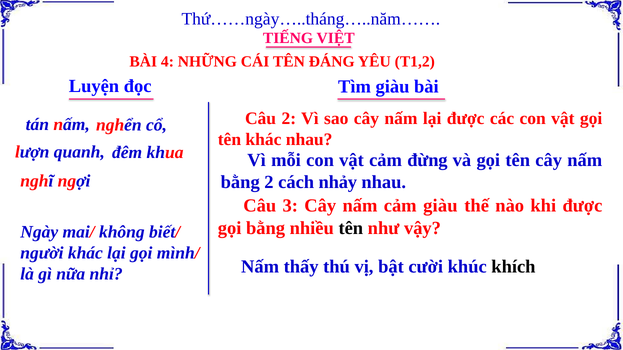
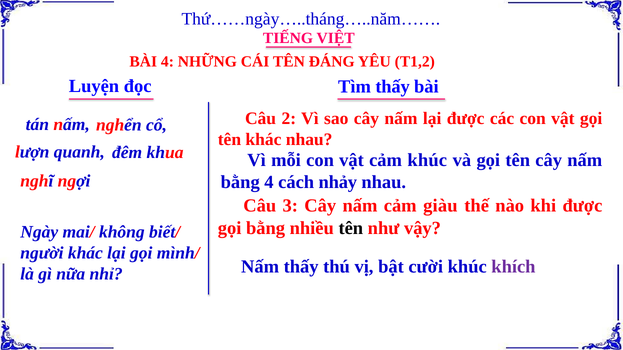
Tìm giàu: giàu -> thấy
cảm đừng: đừng -> khúc
bằng 2: 2 -> 4
khích colour: black -> purple
